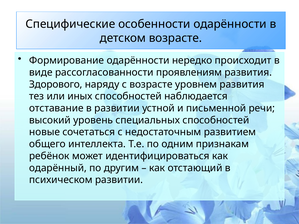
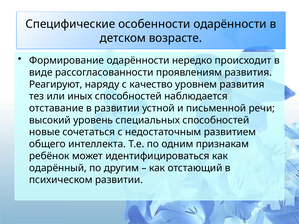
Здорового: Здорового -> Реагируют
с возрасте: возрасте -> качество
